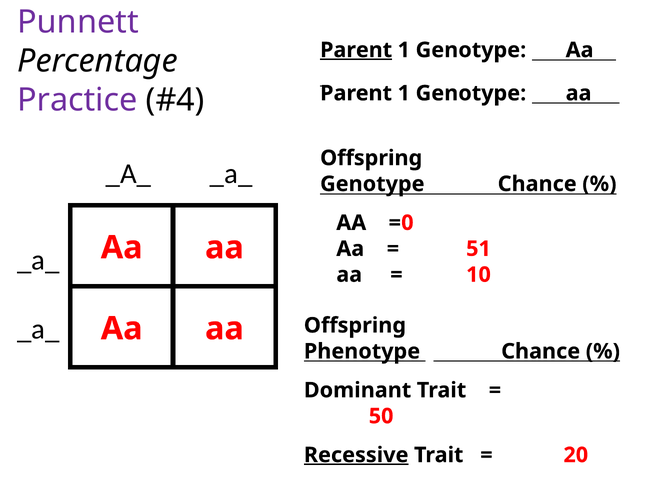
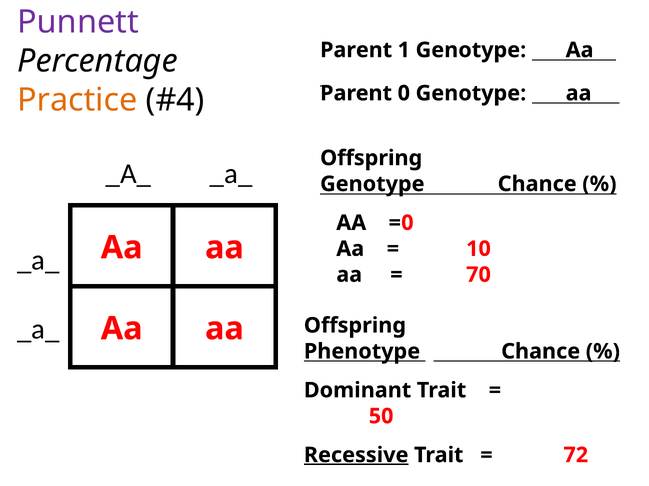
Parent at (356, 50) underline: present -> none
1 at (404, 93): 1 -> 0
Practice colour: purple -> orange
51: 51 -> 10
10: 10 -> 70
20: 20 -> 72
